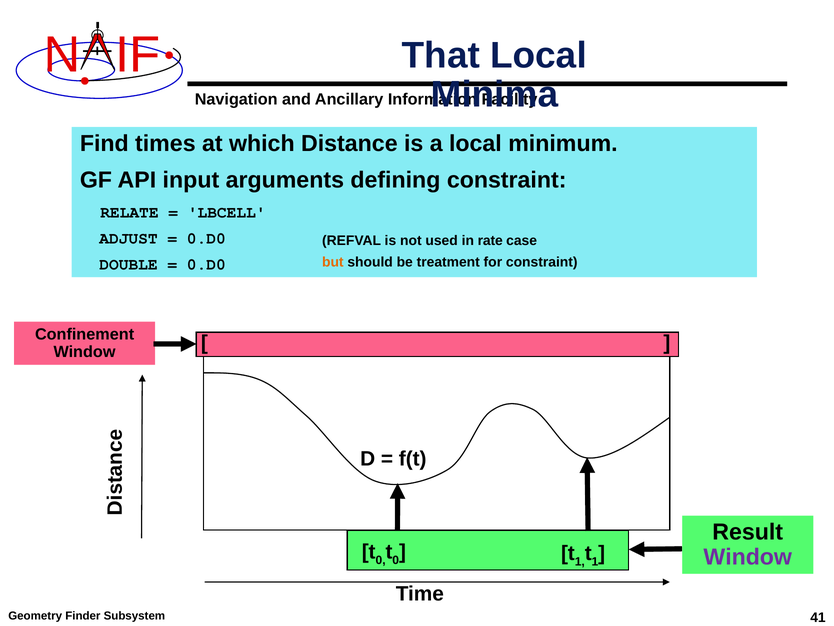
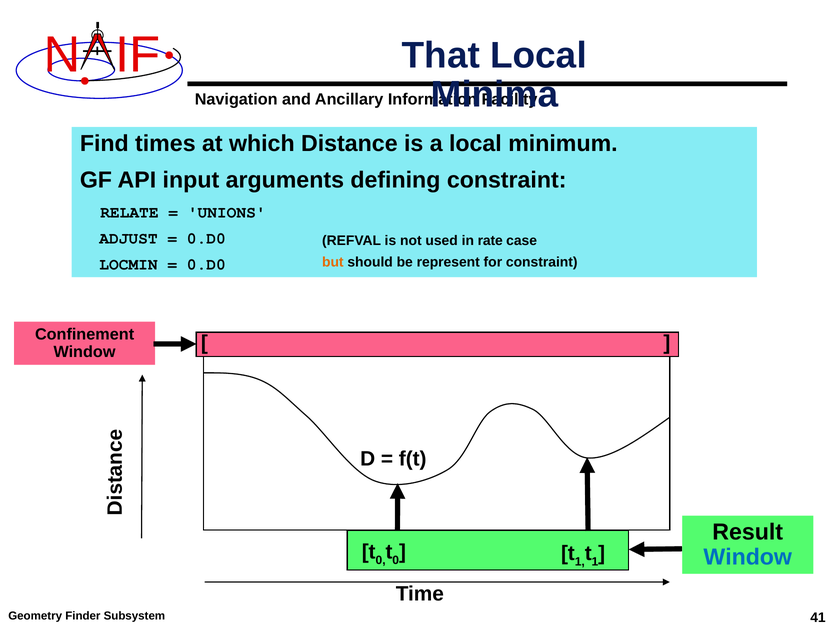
LBCELL: LBCELL -> UNIONS
treatment: treatment -> represent
DOUBLE: DOUBLE -> LOCMIN
Window at (748, 557) colour: purple -> blue
